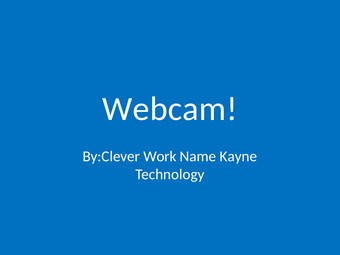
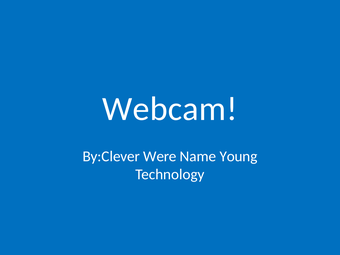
Work: Work -> Were
Kayne: Kayne -> Young
